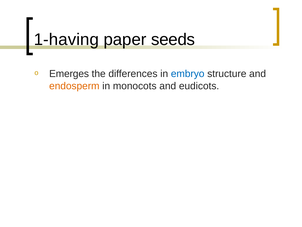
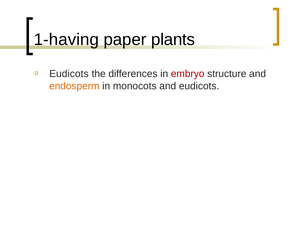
seeds: seeds -> plants
Emerges at (69, 74): Emerges -> Eudicots
embryo colour: blue -> red
